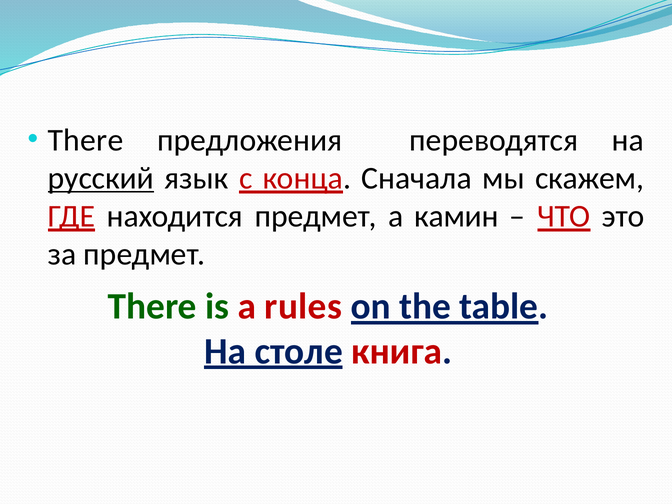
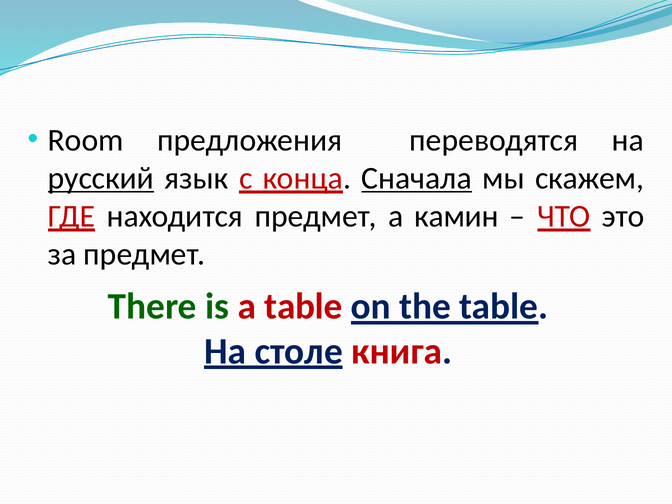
There at (86, 140): There -> Room
Сначала underline: none -> present
a rules: rules -> table
